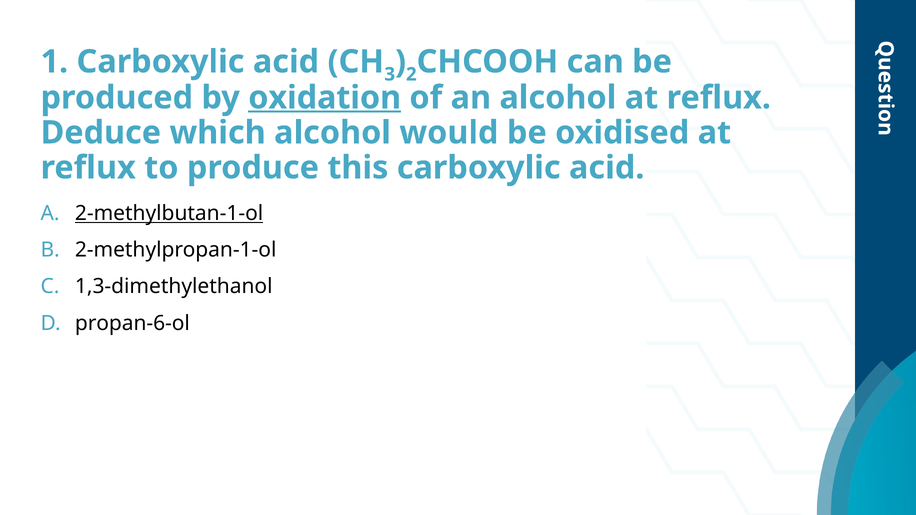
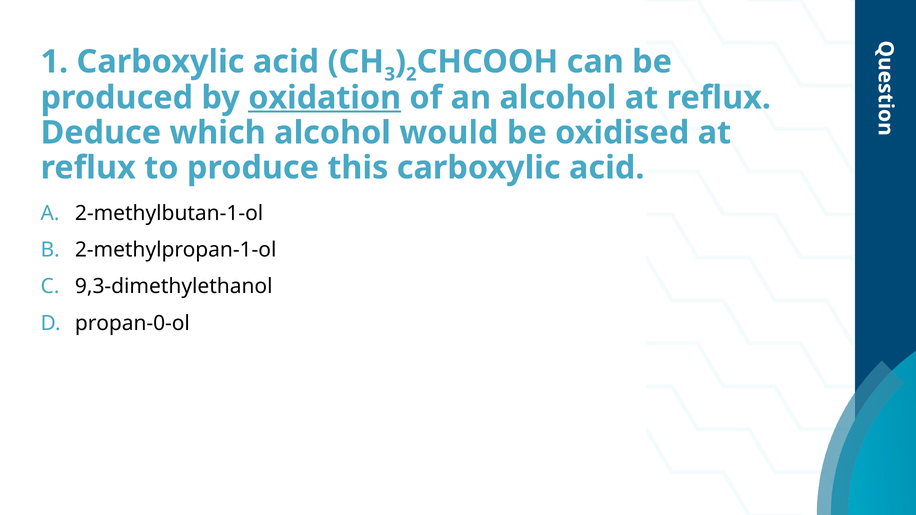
2-methylbutan-1-ol underline: present -> none
1,3-dimethylethanol: 1,3-dimethylethanol -> 9,3-dimethylethanol
propan-6-ol: propan-6-ol -> propan-0-ol
